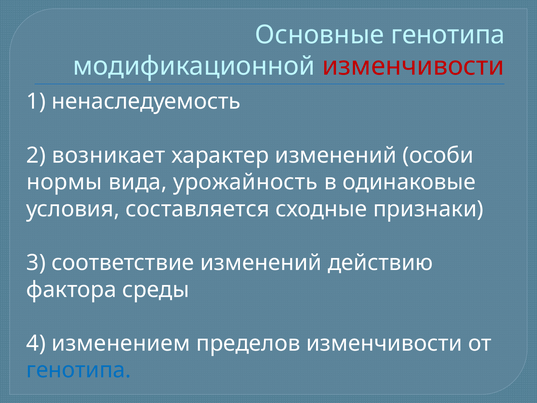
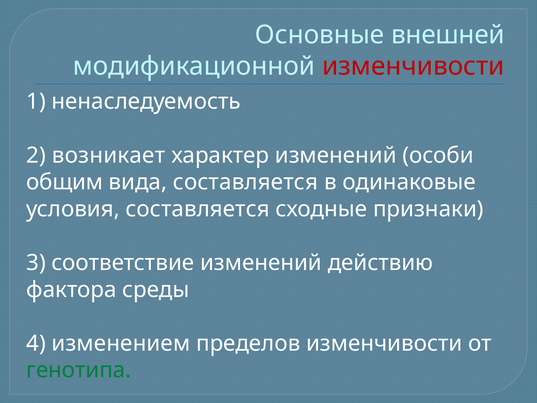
Основные генотипа: генотипа -> внешней
нормы: нормы -> общим
вида урожайность: урожайность -> составляется
генотипа at (79, 370) colour: blue -> green
